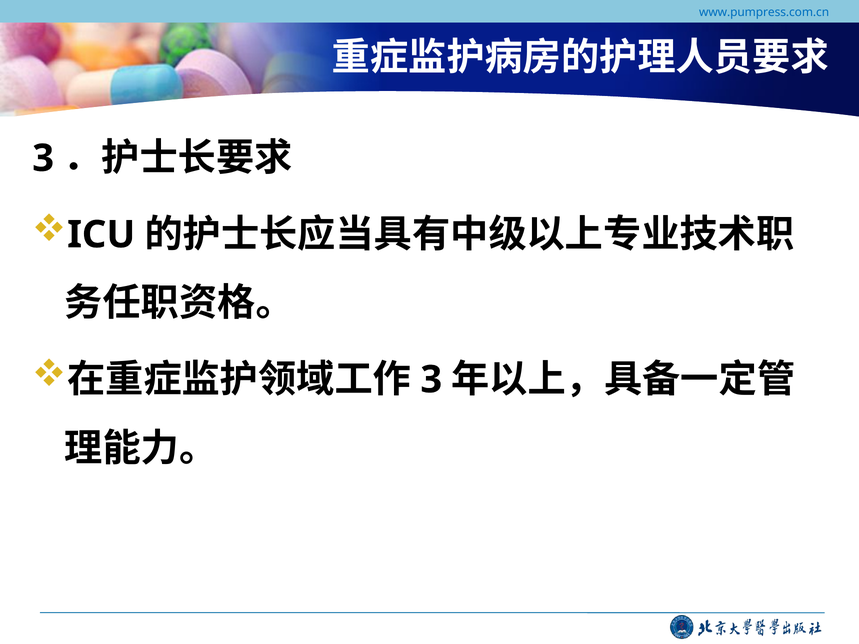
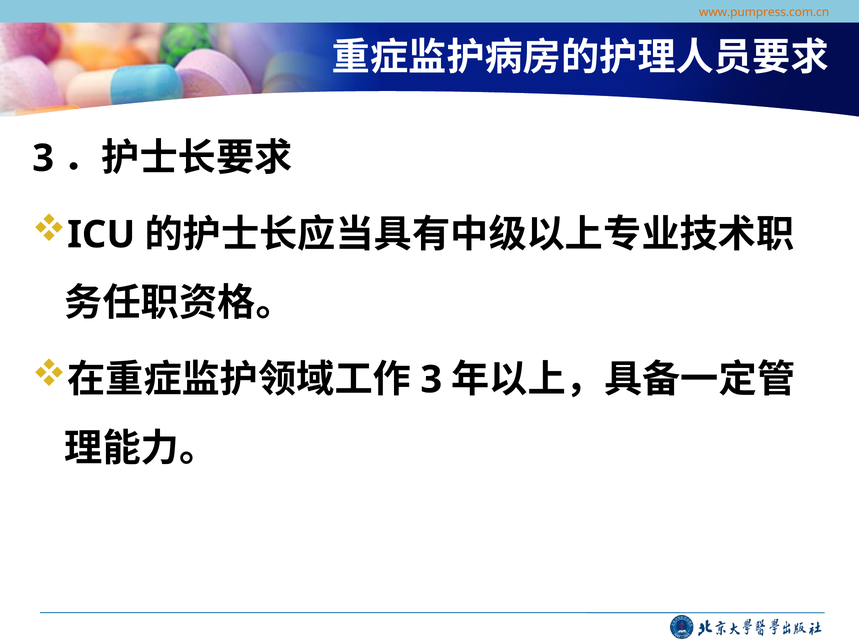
www.pumpress.com.cn colour: blue -> orange
